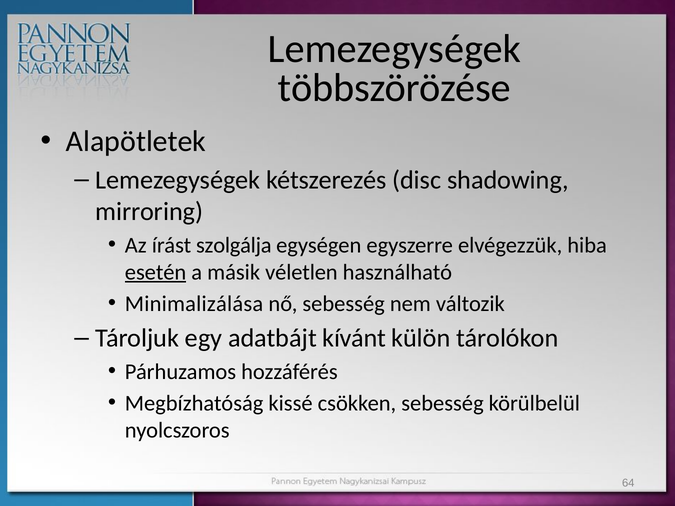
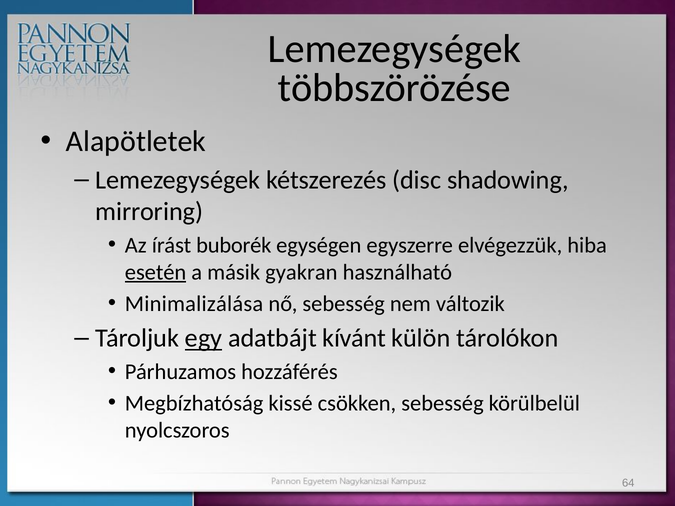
szolgálja: szolgálja -> buborék
véletlen: véletlen -> gyakran
egy underline: none -> present
